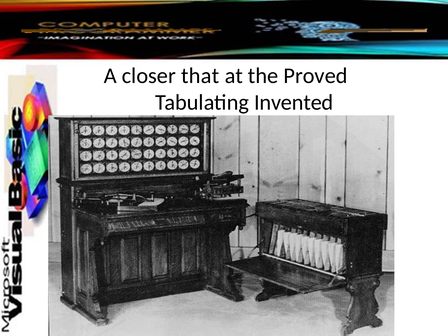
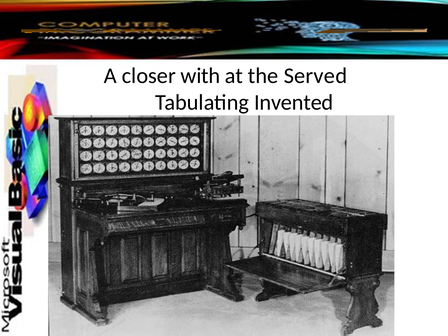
that: that -> with
Proved: Proved -> Served
